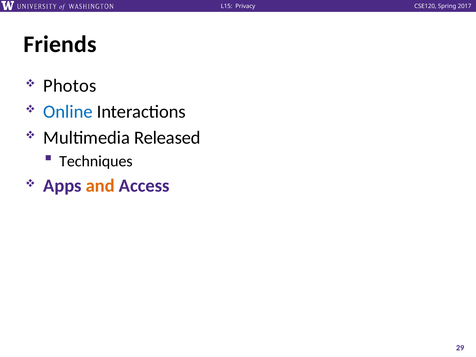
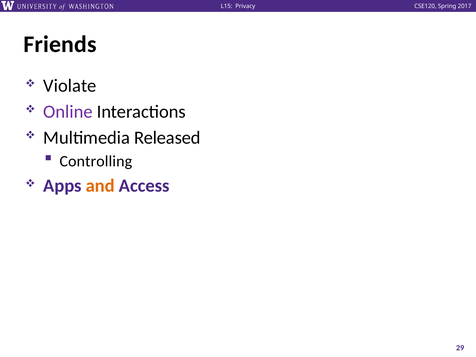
Photos: Photos -> Violate
Online colour: blue -> purple
Techniques: Techniques -> Controlling
